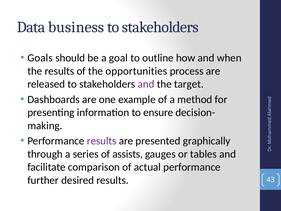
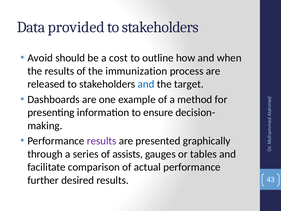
business: business -> provided
Goals: Goals -> Avoid
goal: goal -> cost
opportunities: opportunities -> immunization
and at (146, 84) colour: purple -> blue
